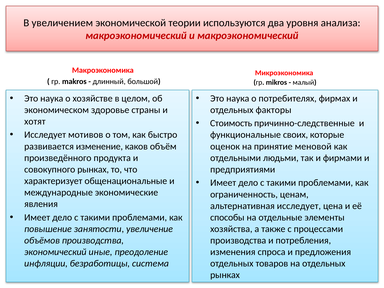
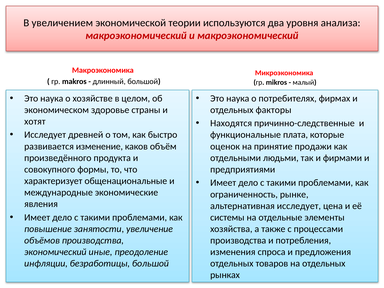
Стоимость: Стоимость -> Находятся
мотивов: мотивов -> древней
своих: своих -> плата
меновой: меновой -> продажи
совокупного рынках: рынках -> формы
ценам: ценам -> рынке
способы: способы -> системы
безработицы система: система -> большой
